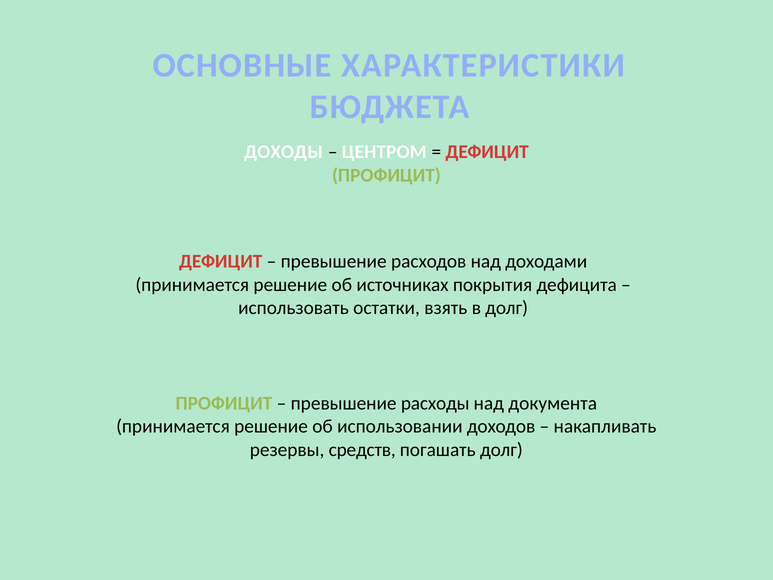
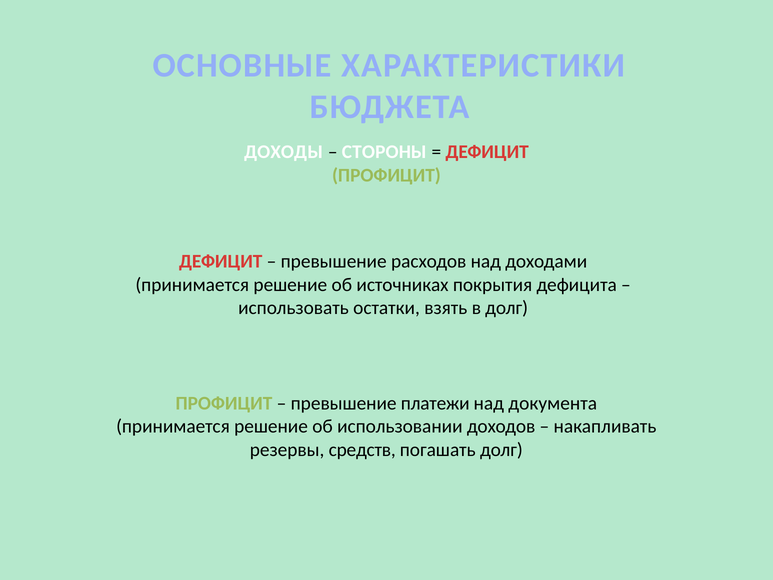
ЦЕНТРОМ: ЦЕНТРОМ -> СТОРОНЫ
расходы: расходы -> платежи
